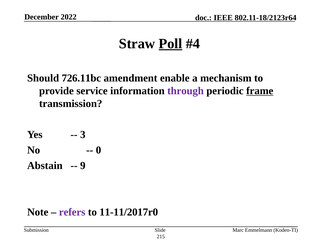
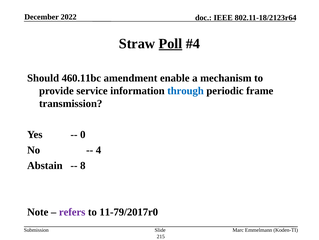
726.11bc: 726.11bc -> 460.11bc
through colour: purple -> blue
frame underline: present -> none
3: 3 -> 0
0: 0 -> 4
9: 9 -> 8
11-11/2017r0: 11-11/2017r0 -> 11-79/2017r0
